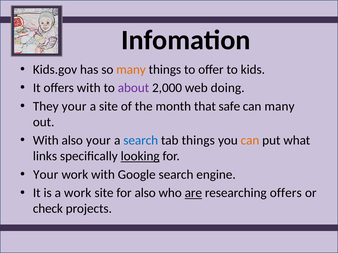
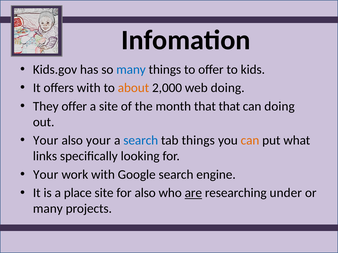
many at (131, 70) colour: orange -> blue
about colour: purple -> orange
They your: your -> offer
that safe: safe -> that
can many: many -> doing
With at (46, 141): With -> Your
looking underline: present -> none
a work: work -> place
researching offers: offers -> under
check at (48, 209): check -> many
